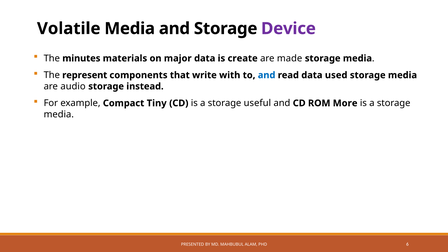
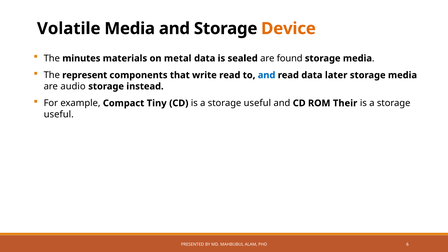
Device colour: purple -> orange
major: major -> metal
create: create -> sealed
made: made -> found
write with: with -> read
used: used -> later
More: More -> Their
media at (59, 114): media -> useful
